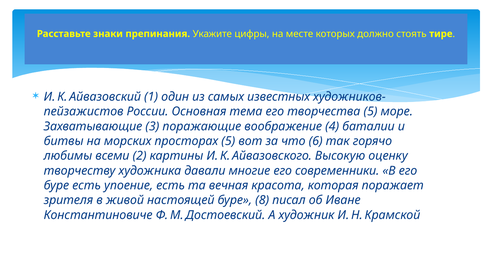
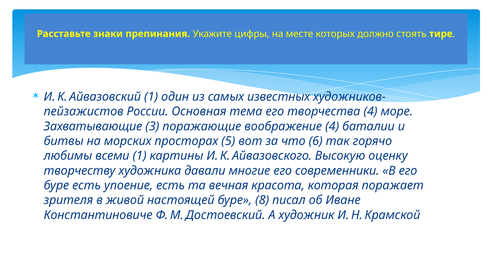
творчества 5: 5 -> 4
всеми 2: 2 -> 1
